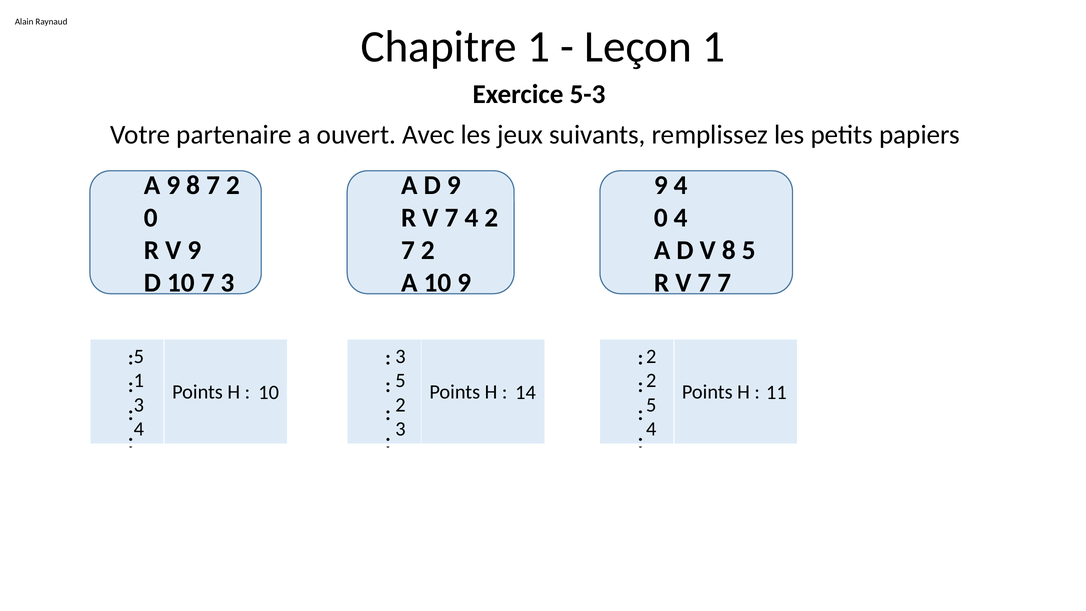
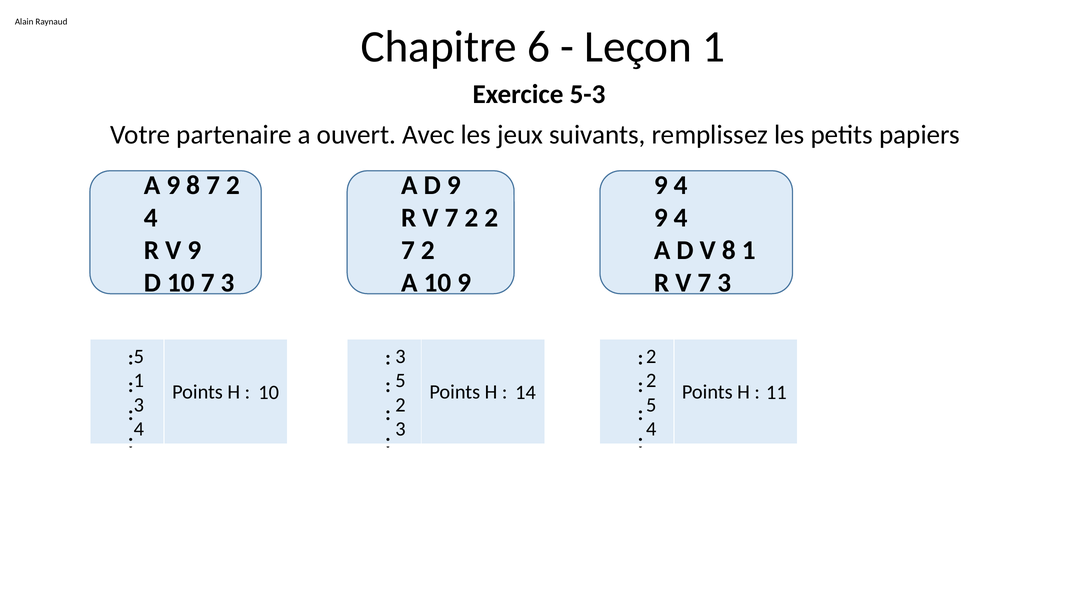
Chapitre 1: 1 -> 6
0 at (151, 218): 0 -> 4
V 7 4: 4 -> 2
0 at (661, 218): 0 -> 9
8 5: 5 -> 1
V 7 7: 7 -> 3
